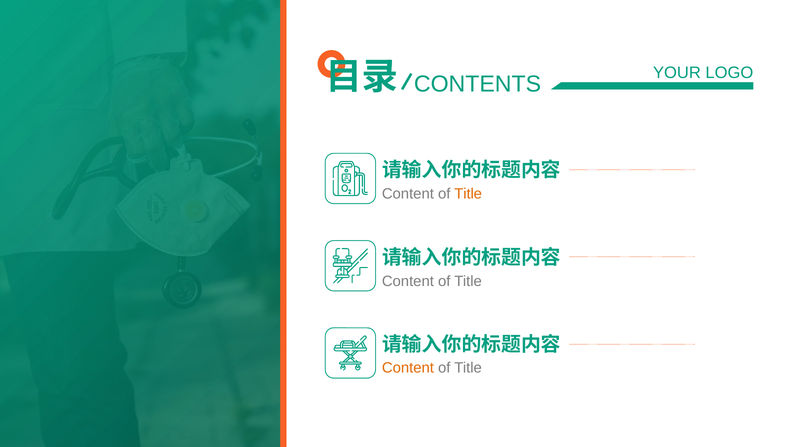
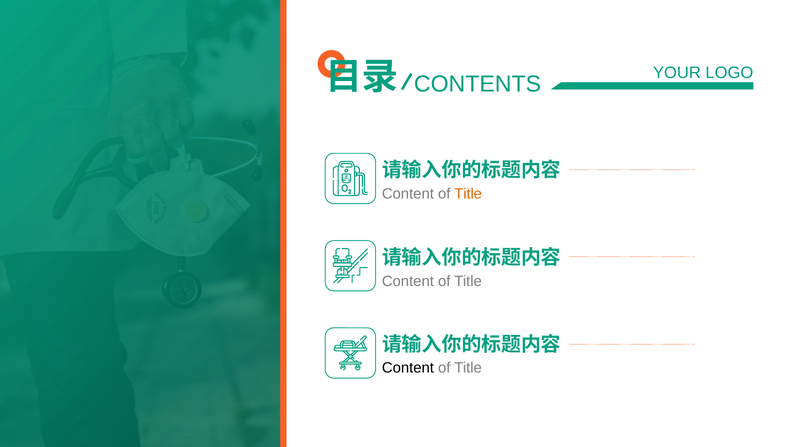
Content at (408, 368) colour: orange -> black
